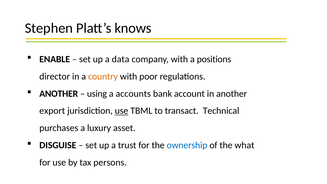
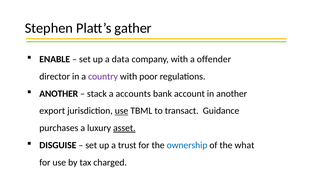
knows: knows -> gather
positions: positions -> offender
country colour: orange -> purple
using: using -> stack
Technical: Technical -> Guidance
asset underline: none -> present
persons: persons -> charged
